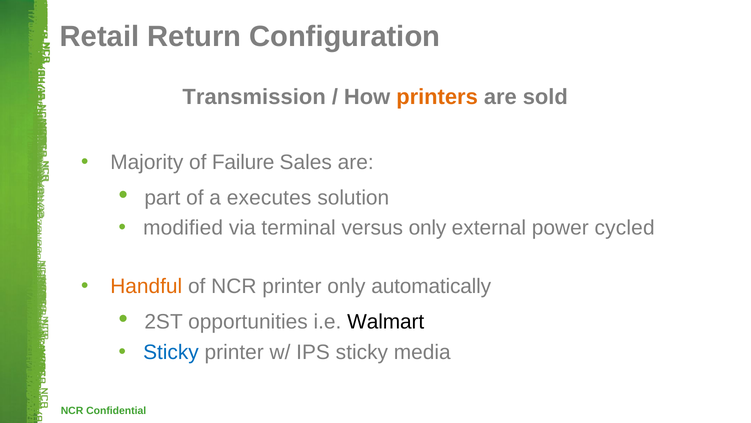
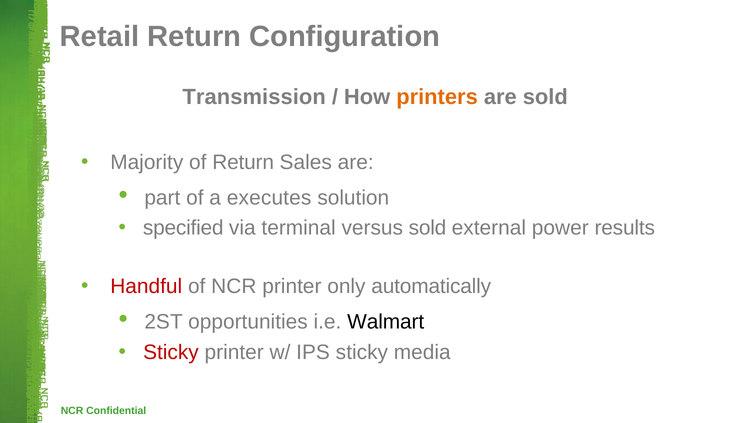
of Failure: Failure -> Return
modified: modified -> specified
versus only: only -> sold
cycled: cycled -> results
Handful colour: orange -> red
Sticky at (171, 352) colour: blue -> red
